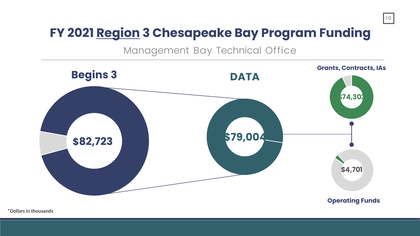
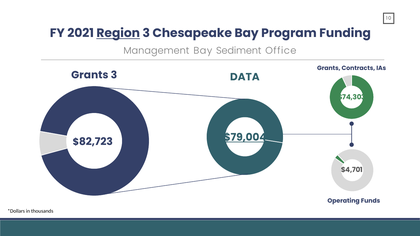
Technical: Technical -> Sediment
Begins at (90, 75): Begins -> Grants
$79,004 underline: none -> present
